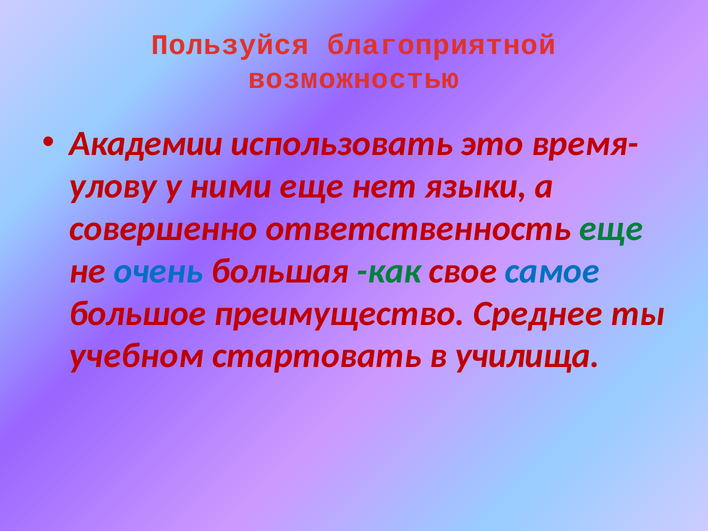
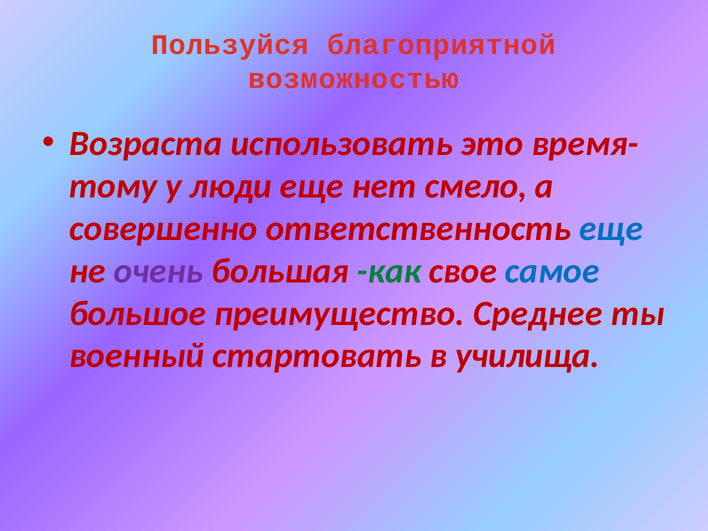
Академии: Академии -> Возраста
улову: улову -> тому
ними: ними -> люди
языки: языки -> смело
еще at (611, 228) colour: green -> blue
очень colour: blue -> purple
учебном: учебном -> военный
